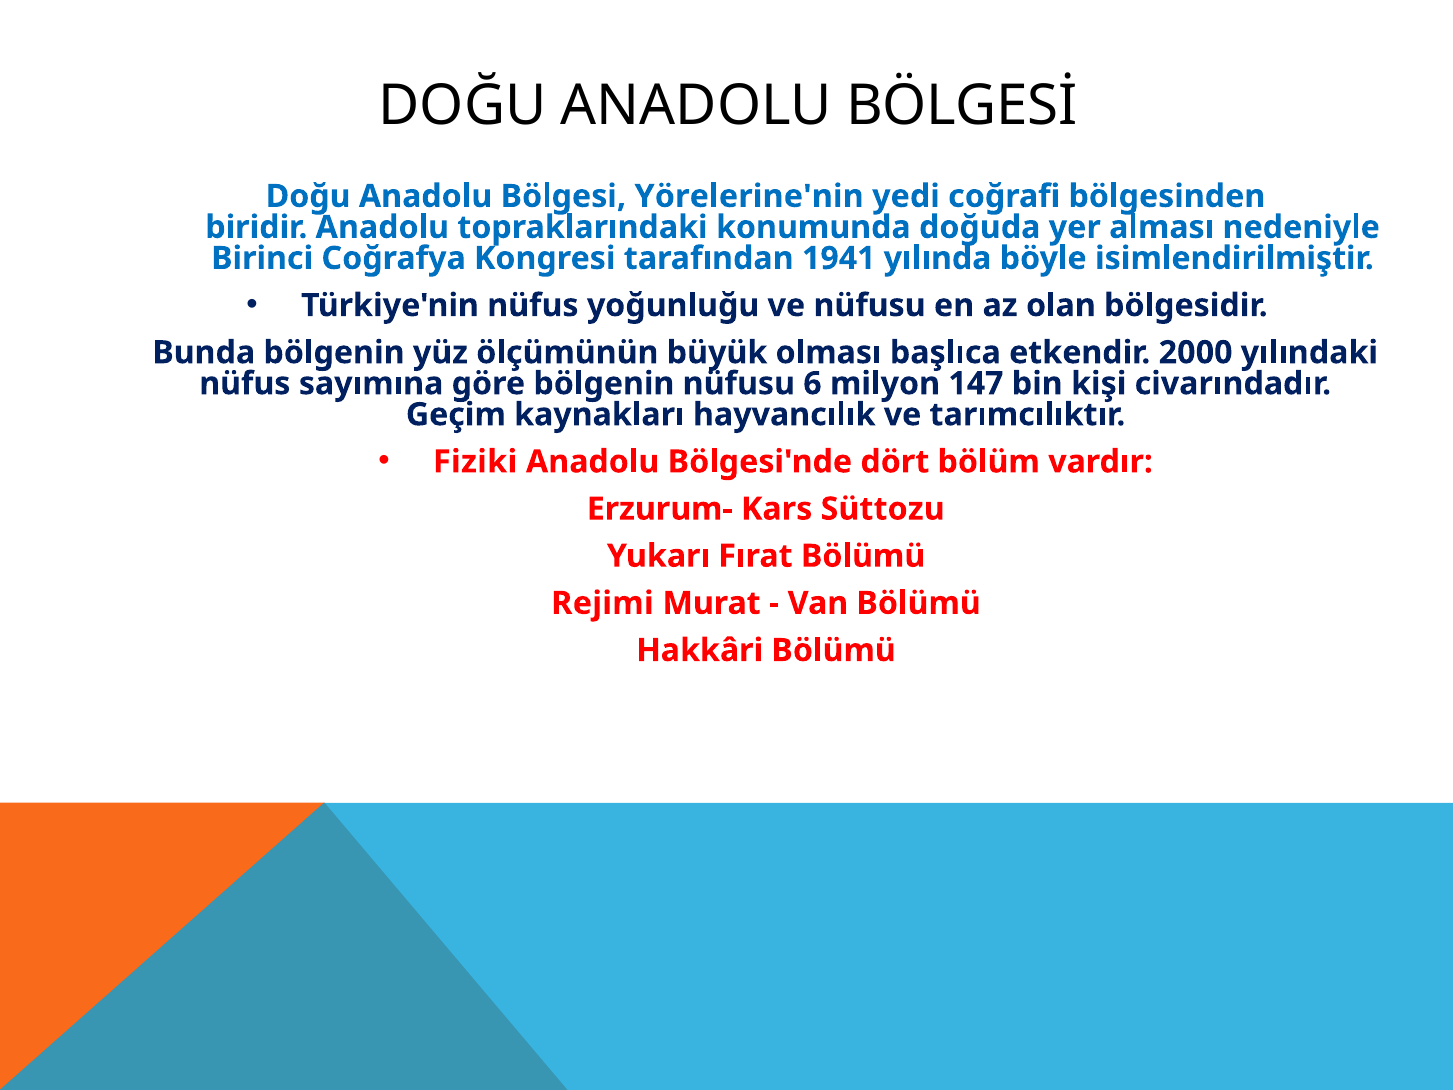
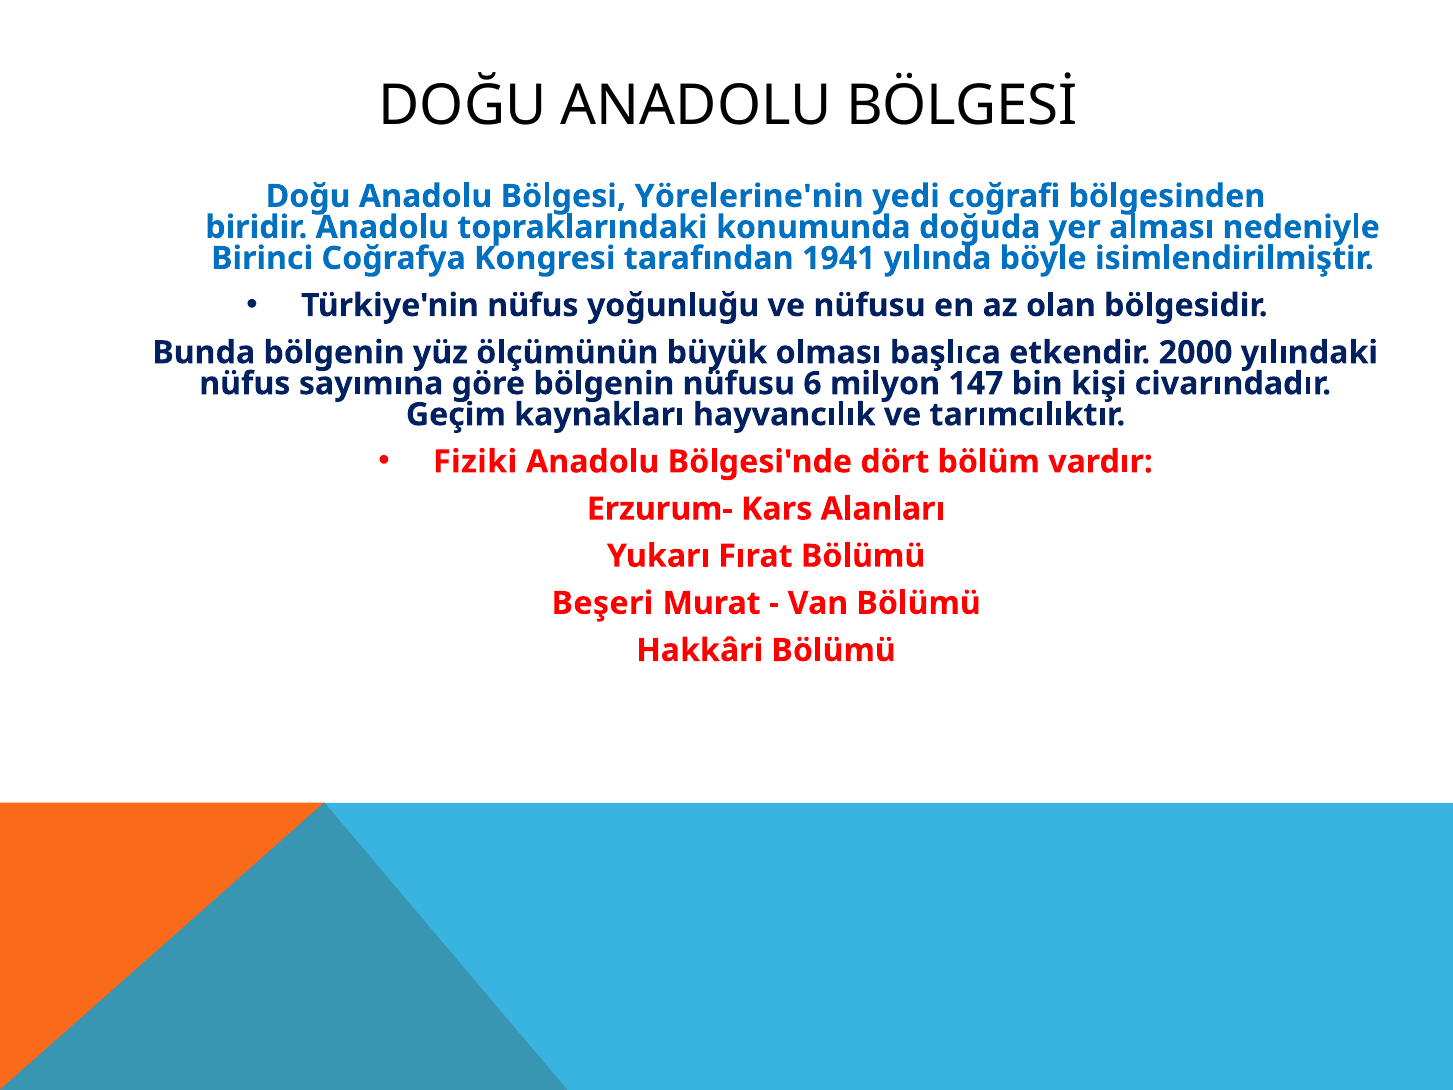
Süttozu: Süttozu -> Alanları
Rejimi: Rejimi -> Beşeri
